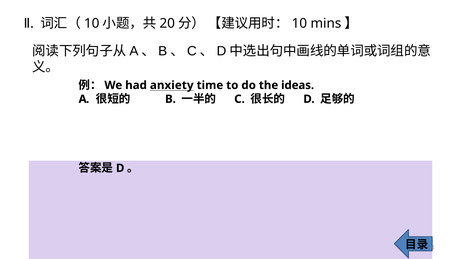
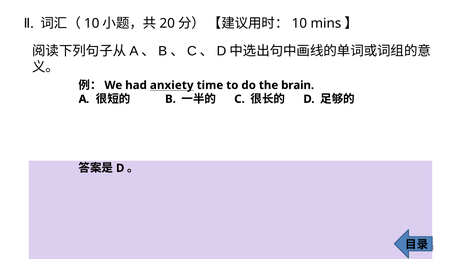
ideas: ideas -> brain
